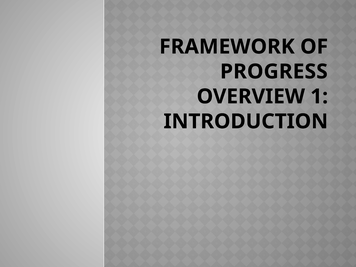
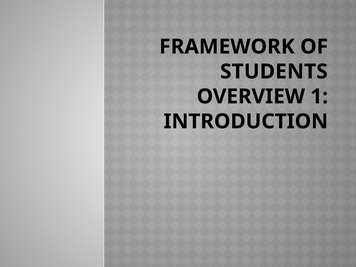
PROGRESS: PROGRESS -> STUDENTS
